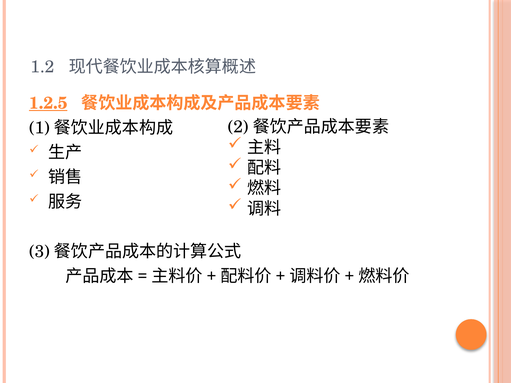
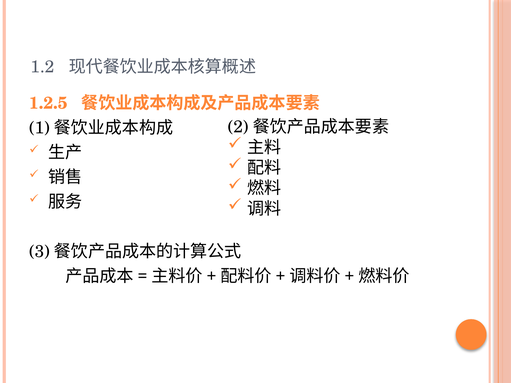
1.2.5 underline: present -> none
